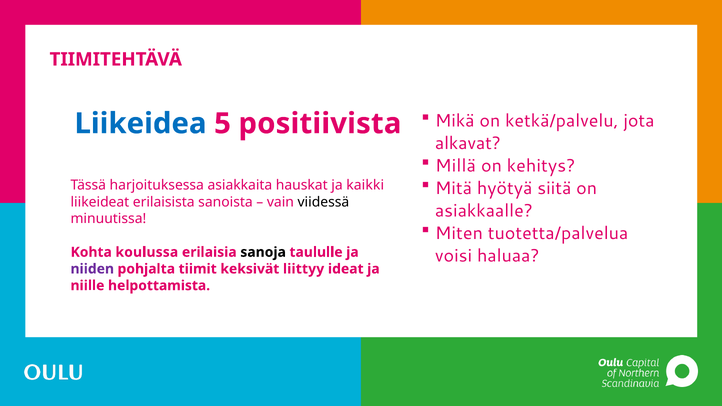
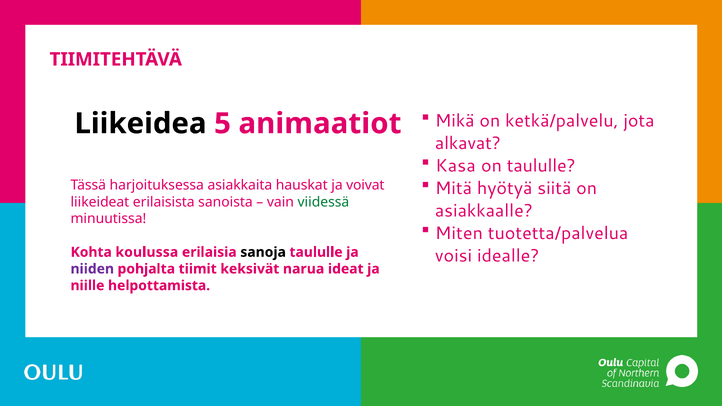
Liikeidea colour: blue -> black
positiivista: positiivista -> animaatiot
Millä: Millä -> Kasa
on kehitys: kehitys -> taululle
kaikki: kaikki -> voivat
viidessä colour: black -> green
haluaa: haluaa -> idealle
liittyy: liittyy -> narua
